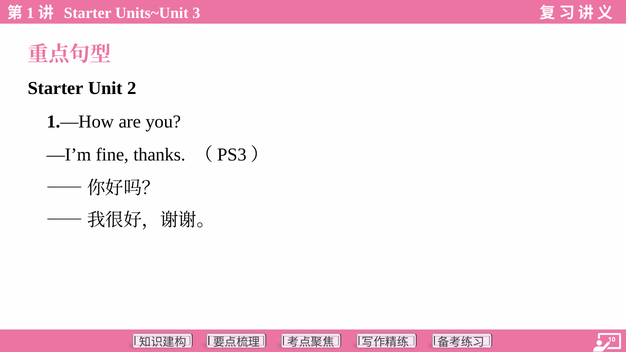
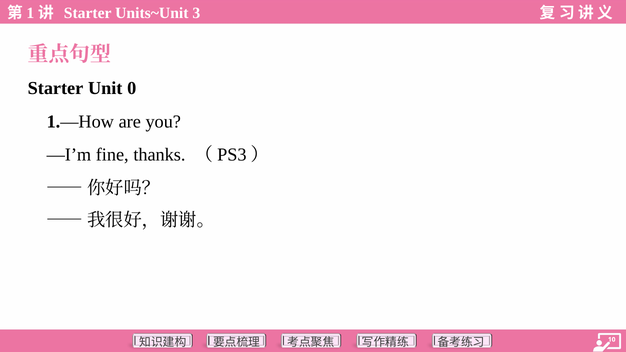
2: 2 -> 0
